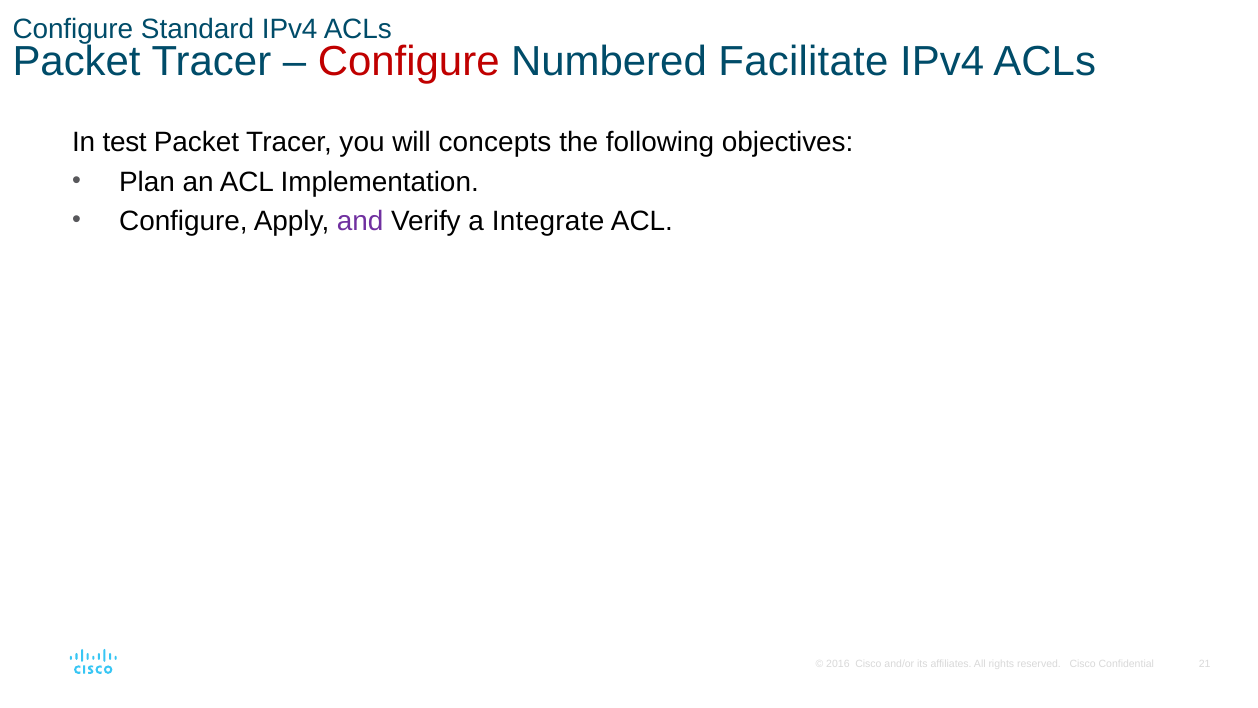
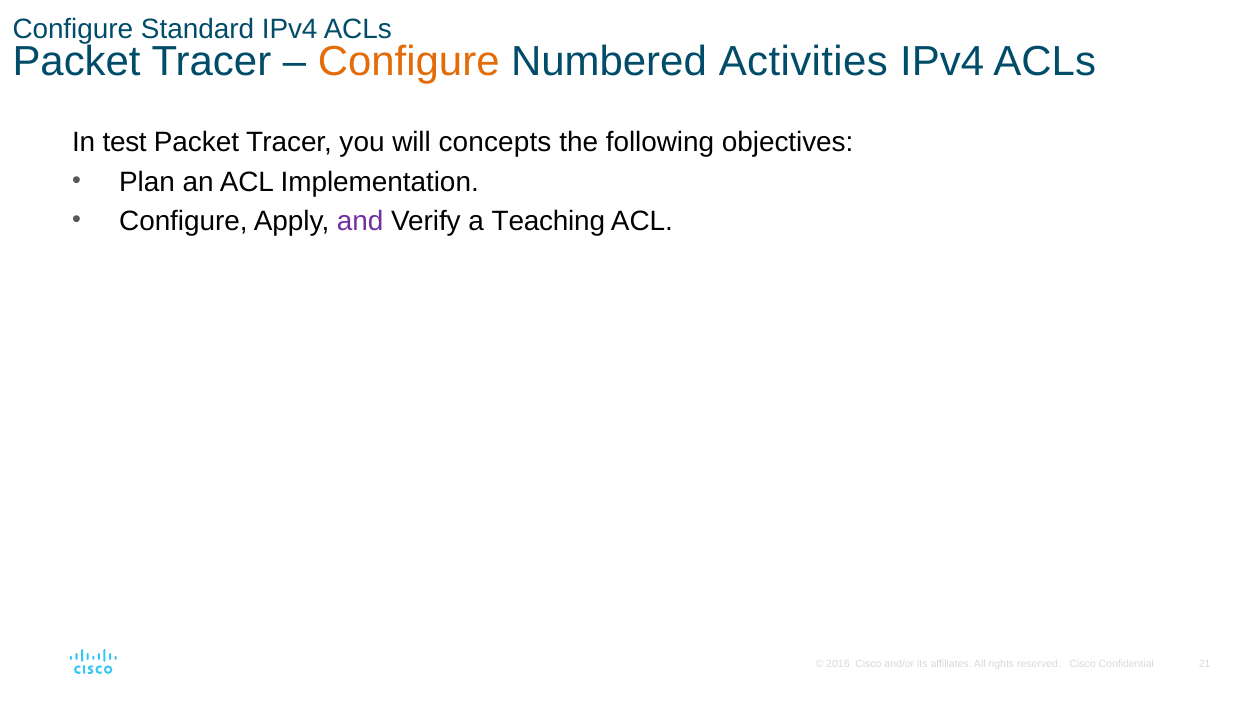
Configure at (409, 62) colour: red -> orange
Facilitate: Facilitate -> Activities
Integrate: Integrate -> Teaching
